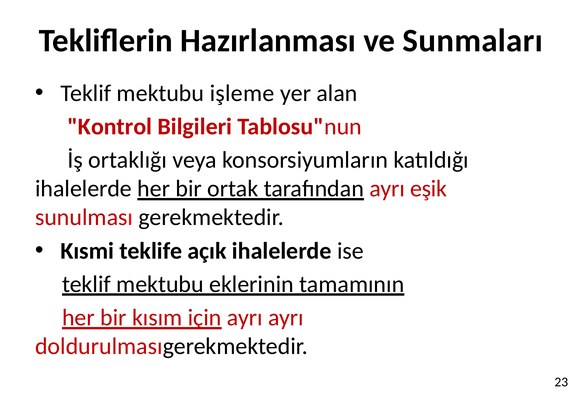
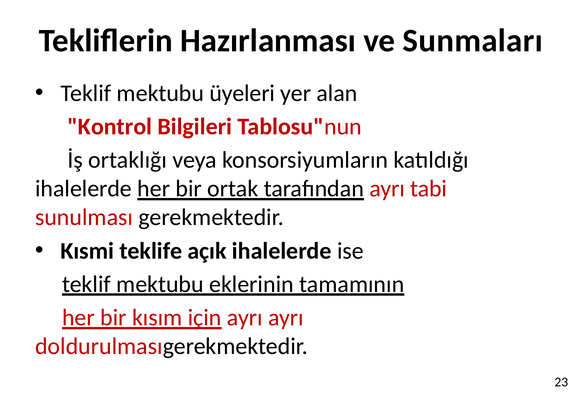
işleme: işleme -> üyeleri
eşik: eşik -> tabi
